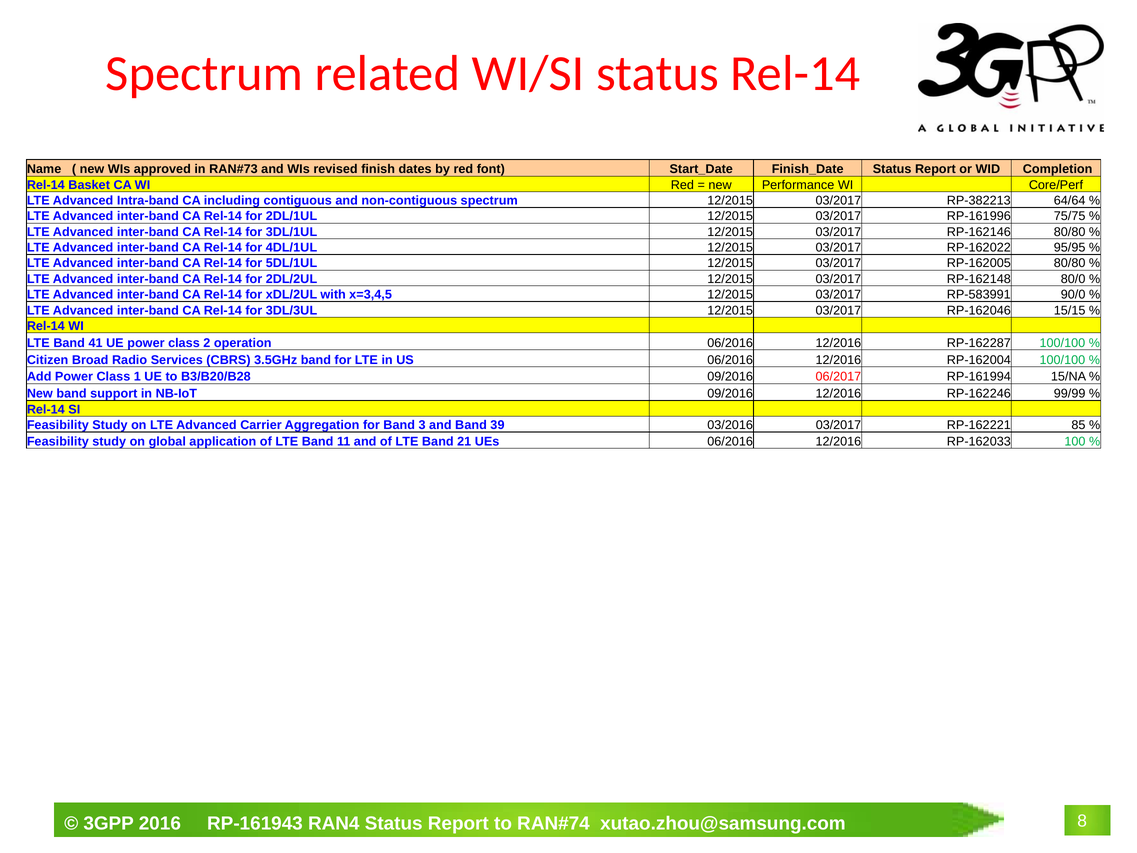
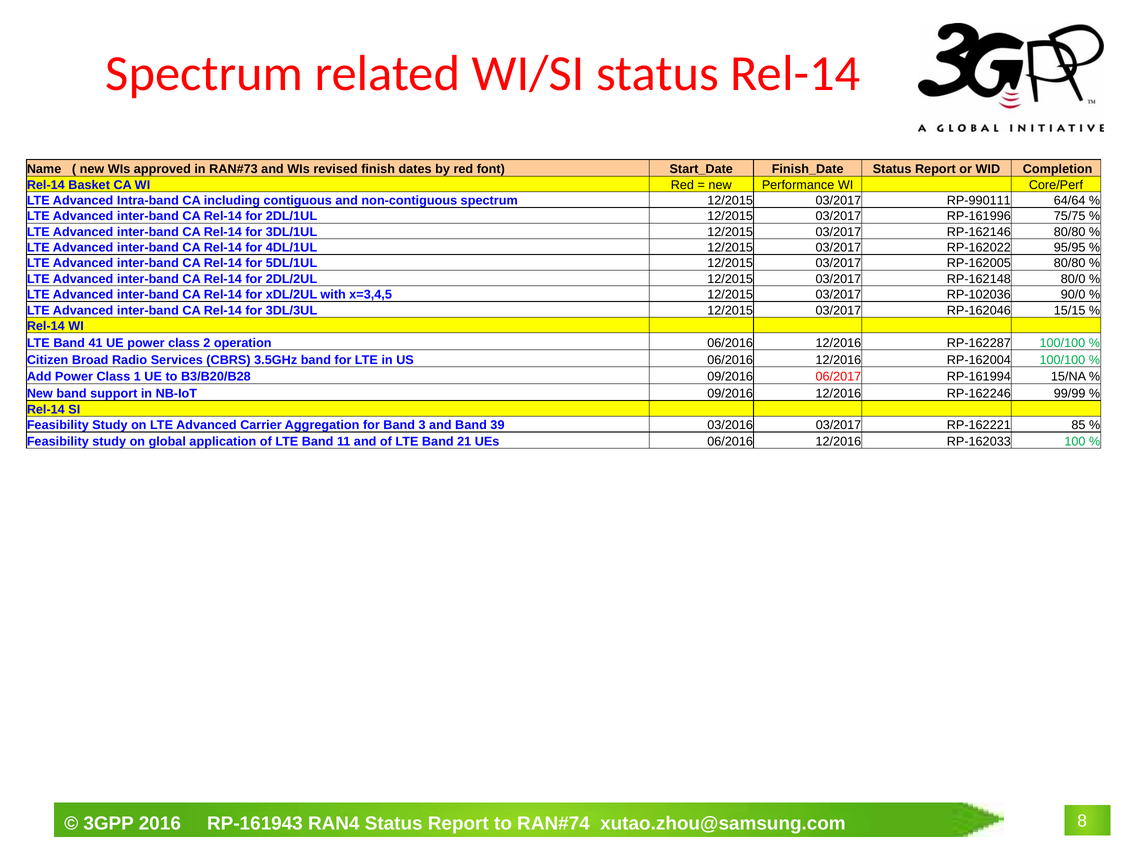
RP-382213: RP-382213 -> RP-990111
RP-583991: RP-583991 -> RP-102036
